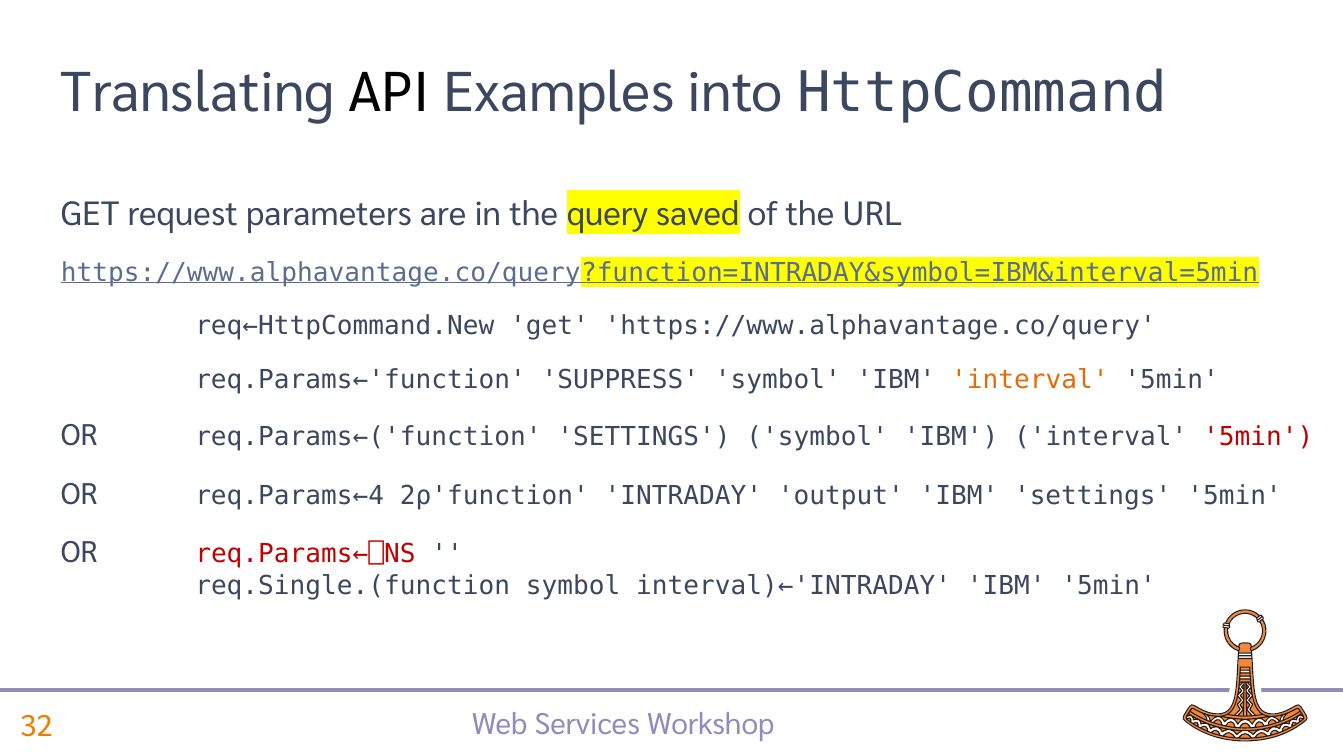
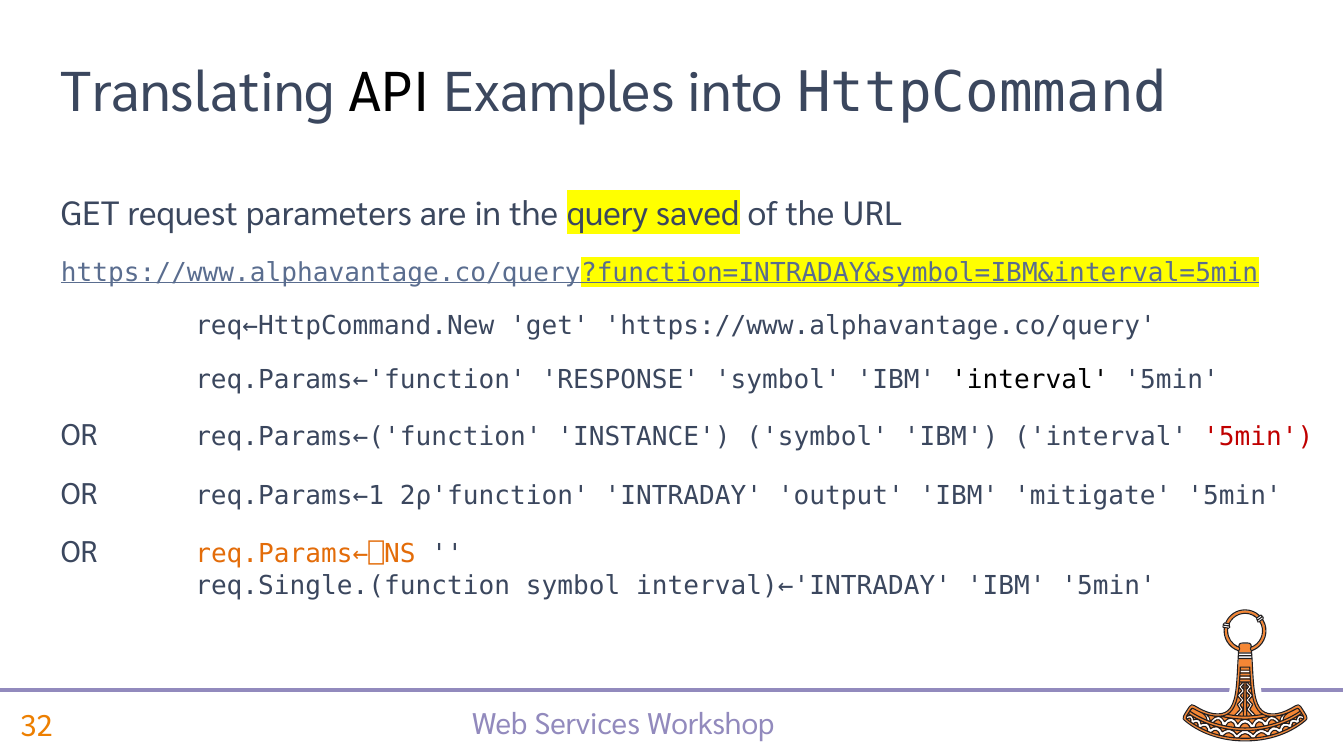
SUPPRESS: SUPPRESS -> RESPONSE
interval at (1030, 380) colour: orange -> black
req.Params←('function SETTINGS: SETTINGS -> INSTANCE
req.Params←4: req.Params←4 -> req.Params←1
IBM settings: settings -> mitigate
req.Params←⎕NS colour: red -> orange
